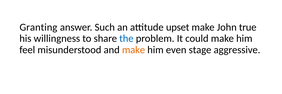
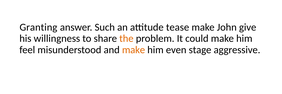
upset: upset -> tease
true: true -> give
the colour: blue -> orange
